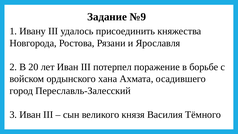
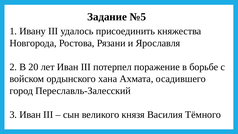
№9: №9 -> №5
